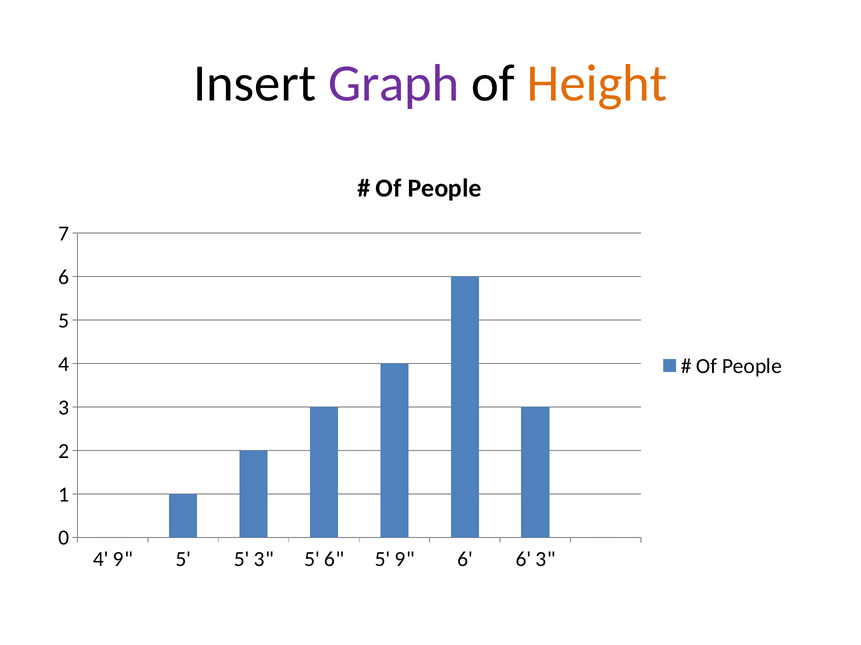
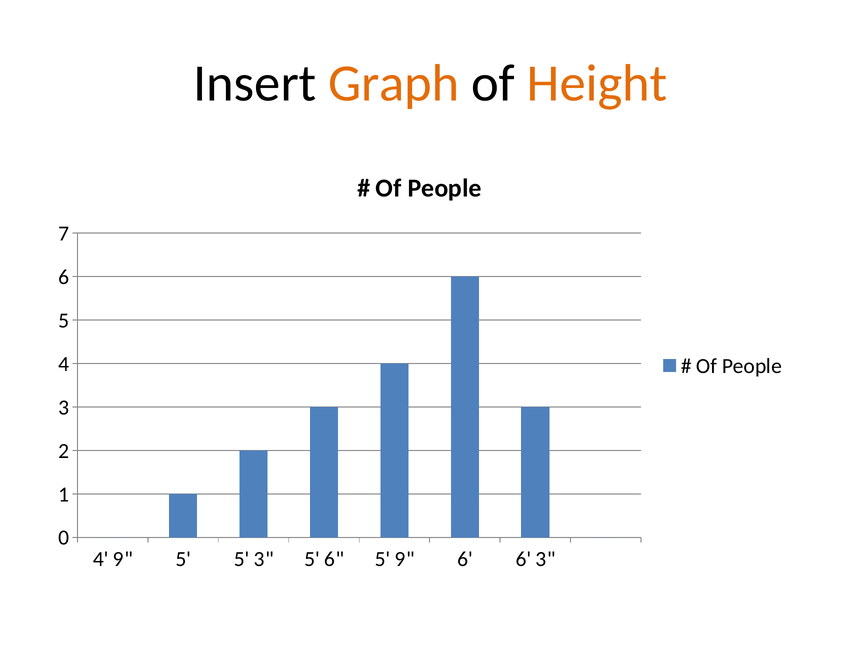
Graph colour: purple -> orange
